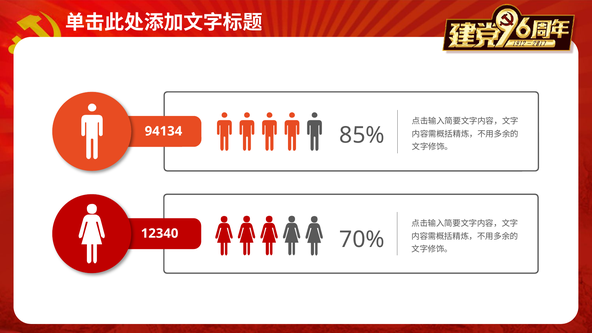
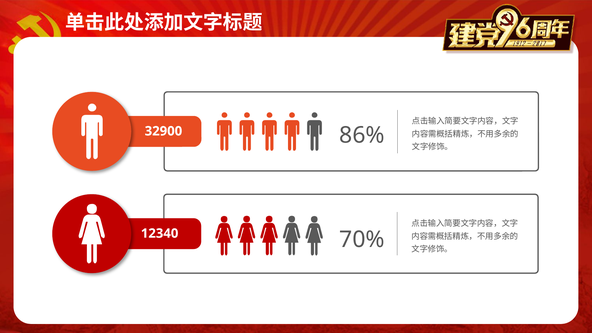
85%: 85% -> 86%
94134: 94134 -> 32900
